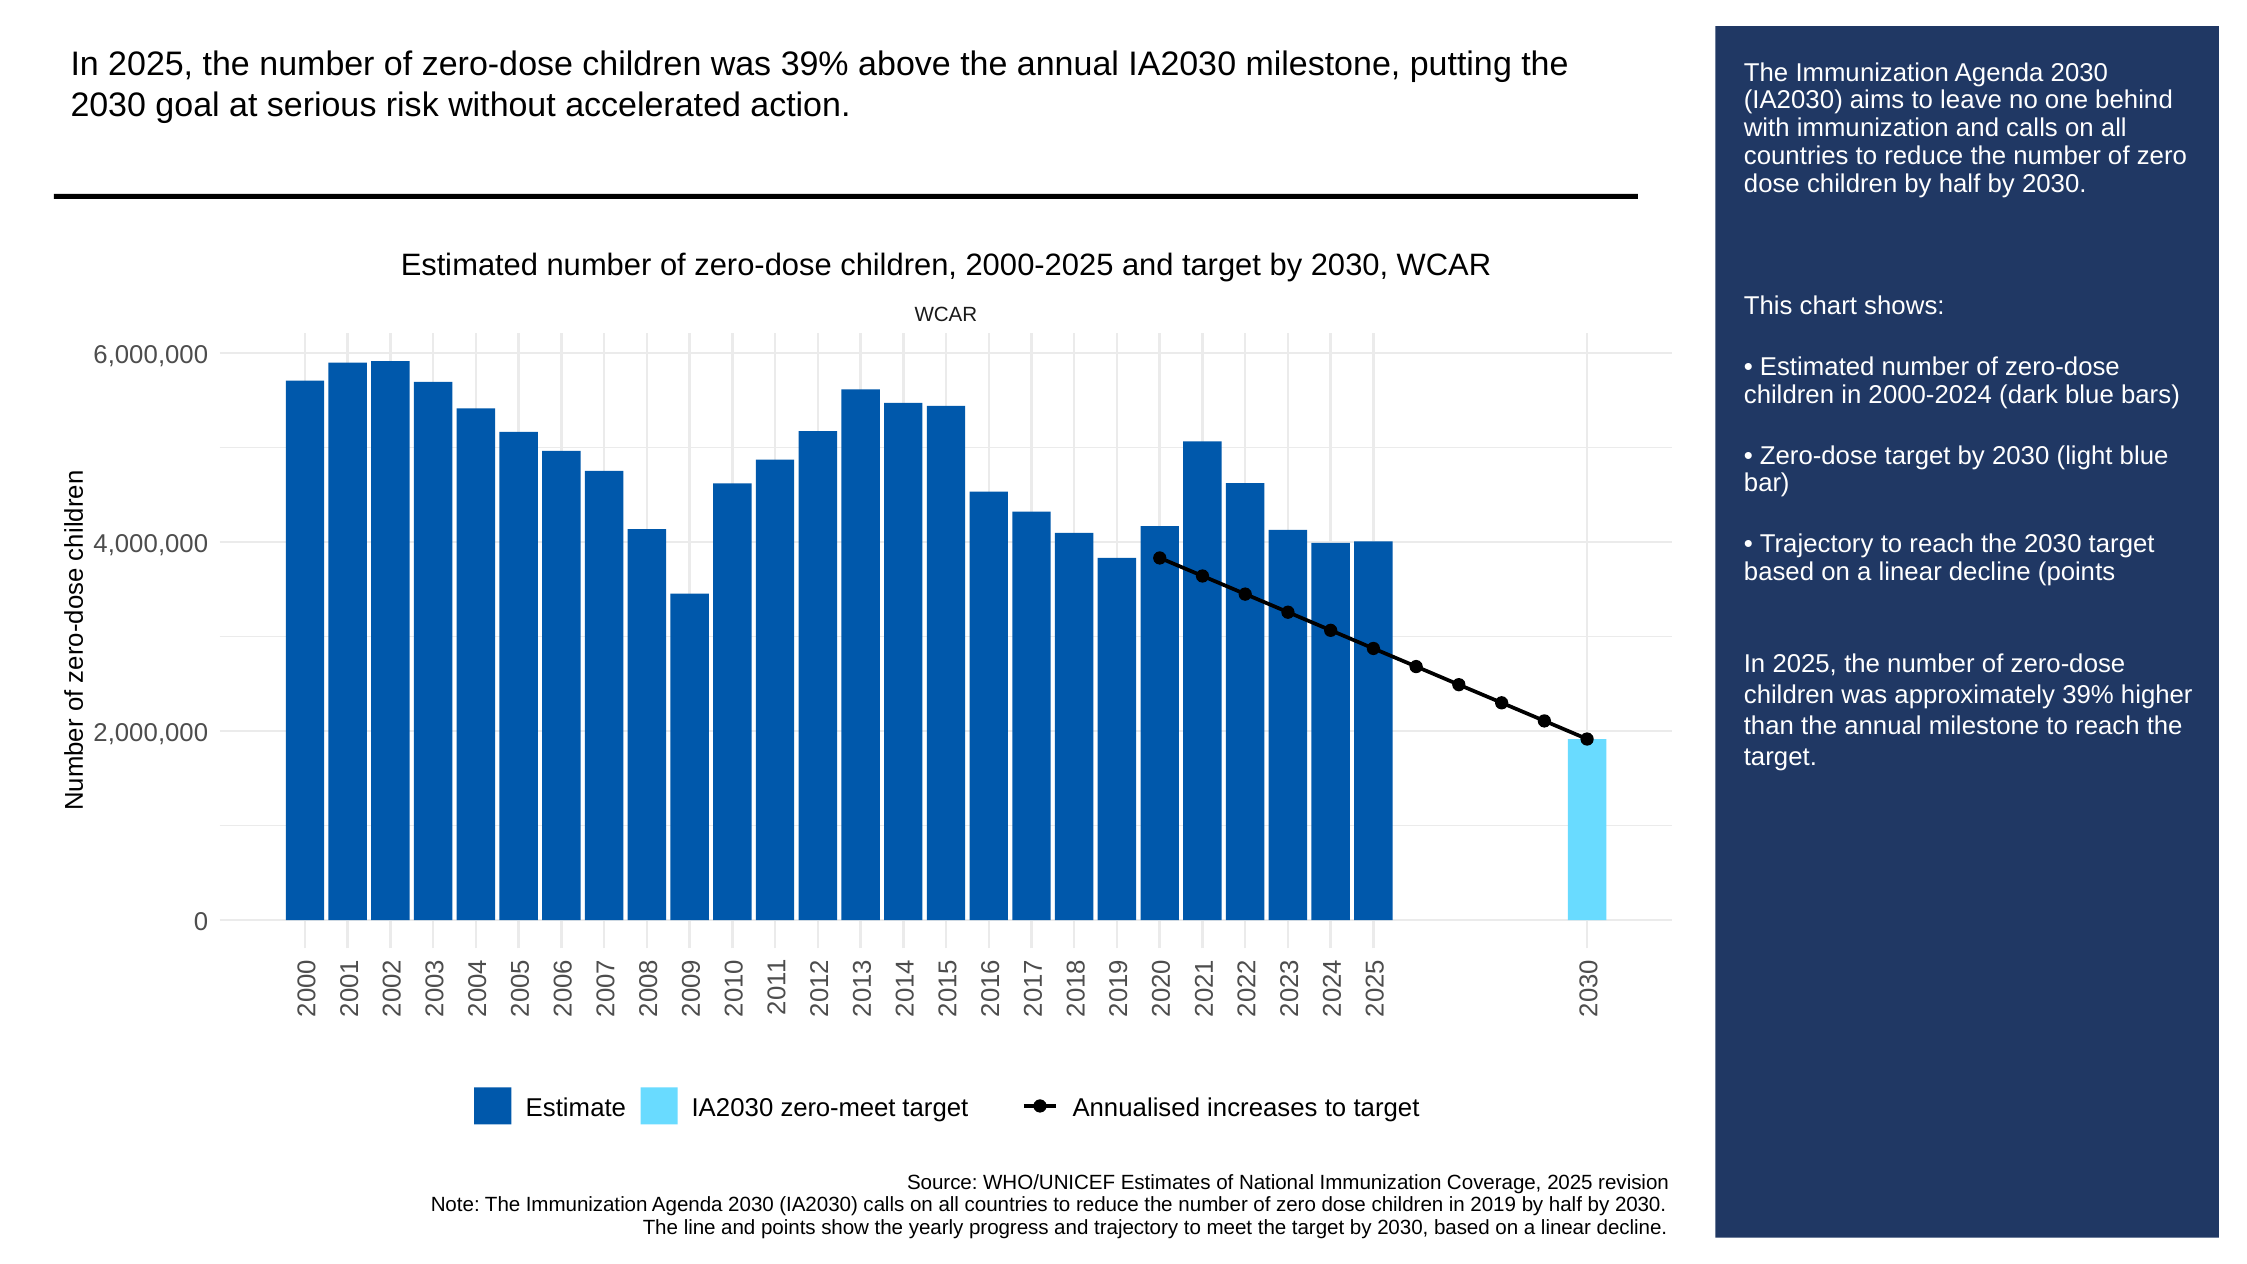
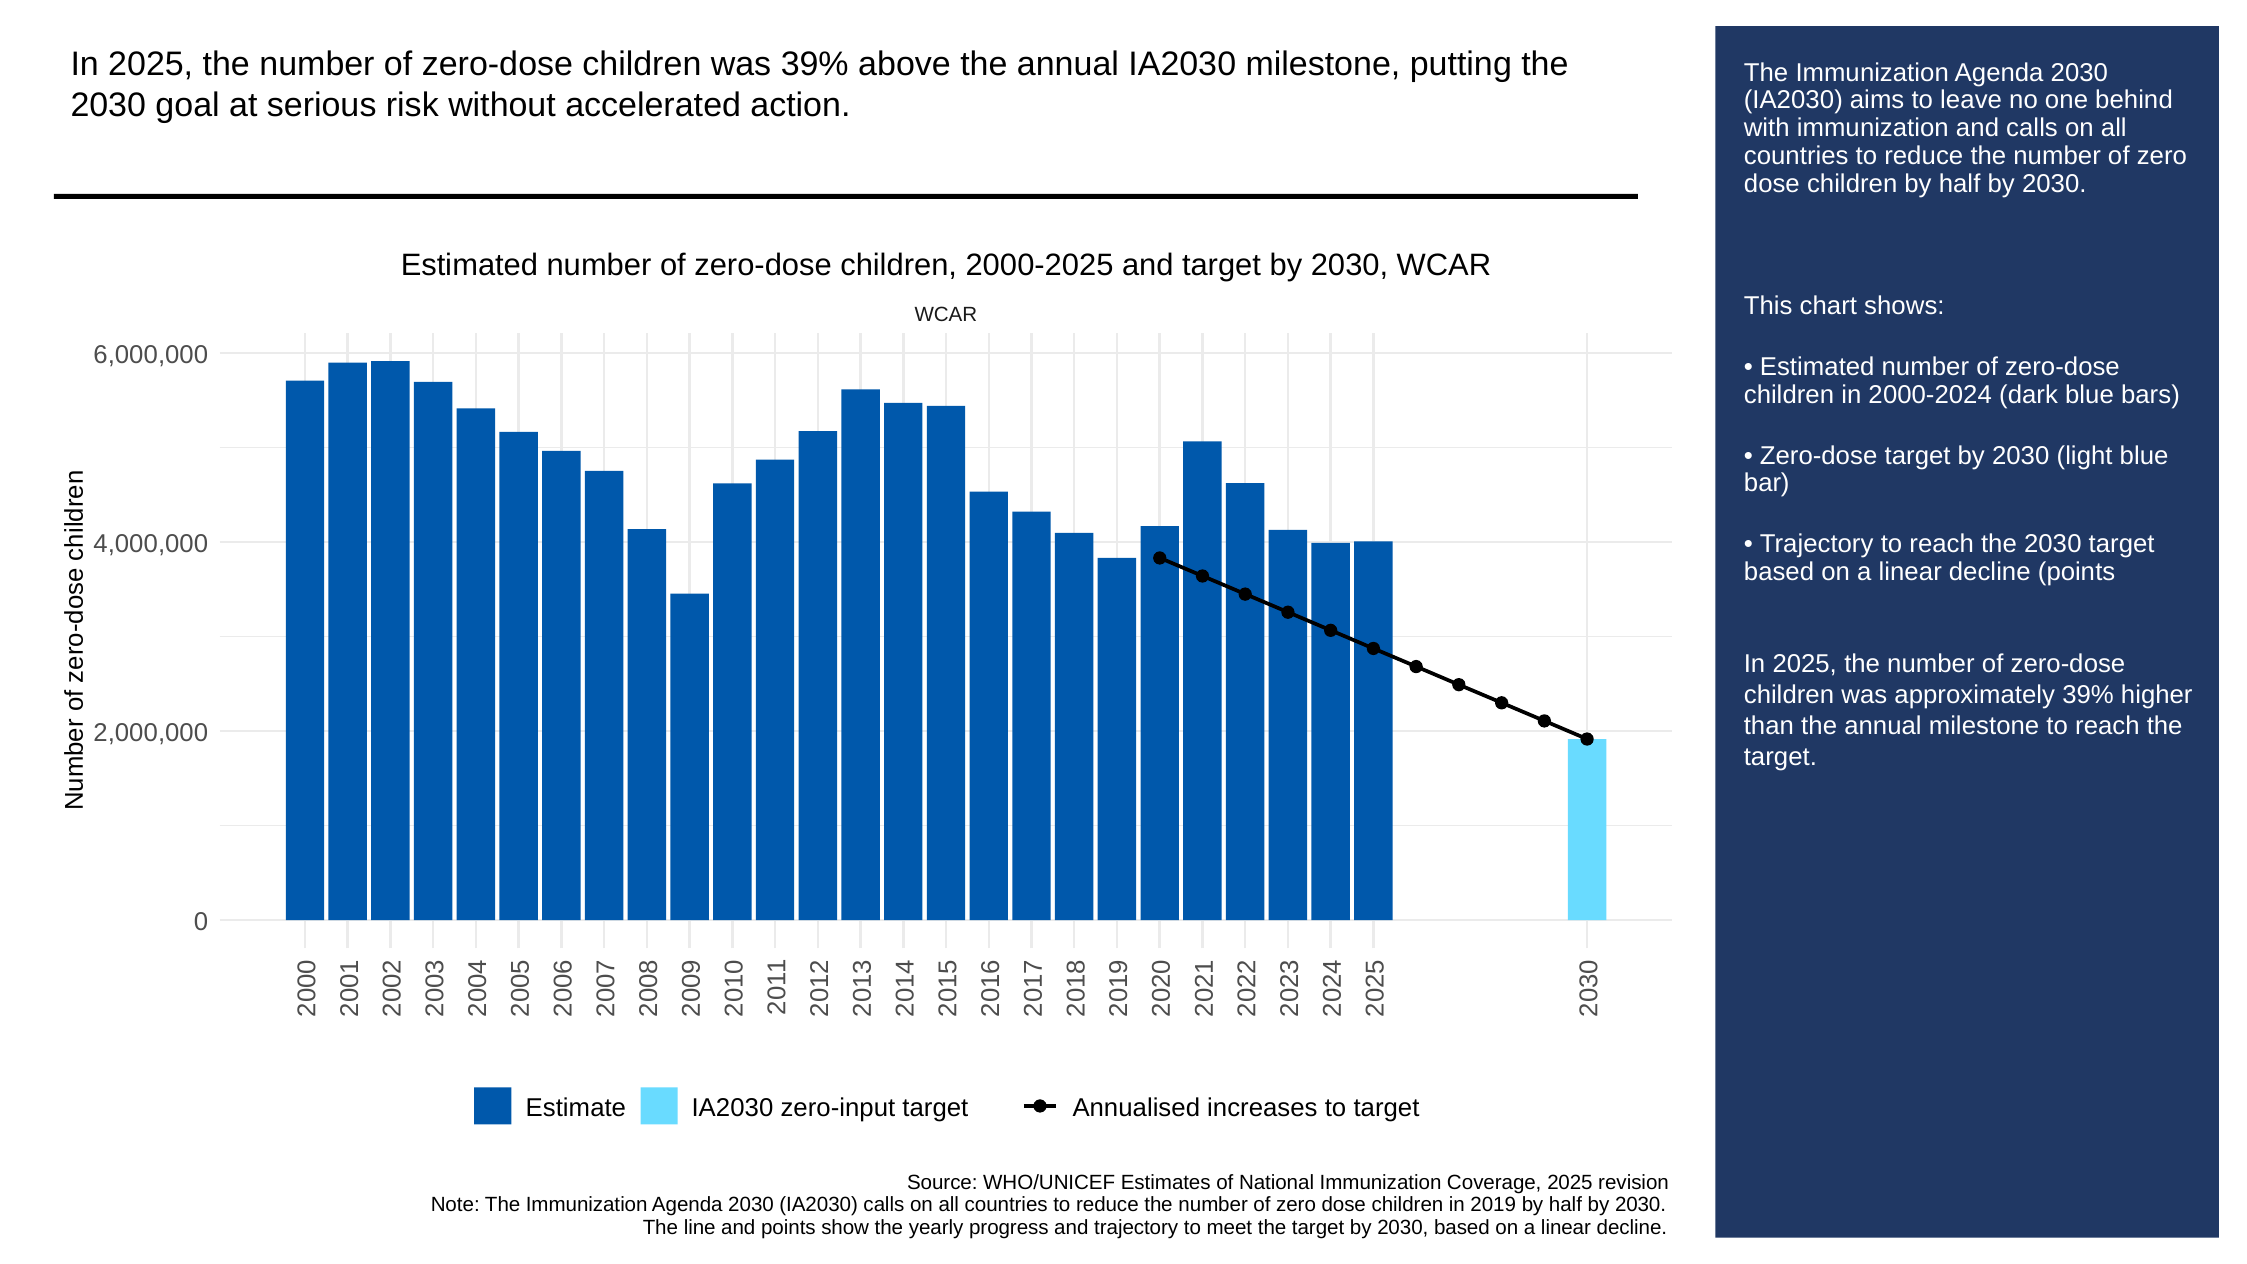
zero-meet: zero-meet -> zero-input
